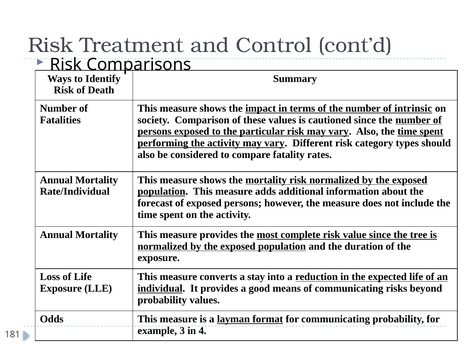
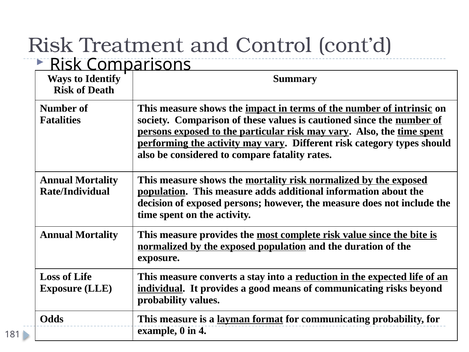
forecast: forecast -> decision
tree: tree -> bite
3: 3 -> 0
